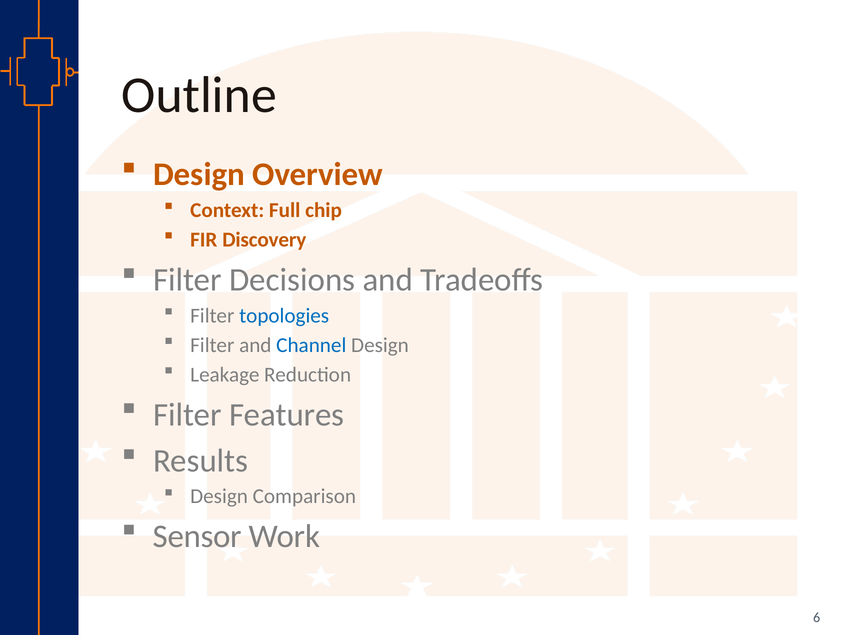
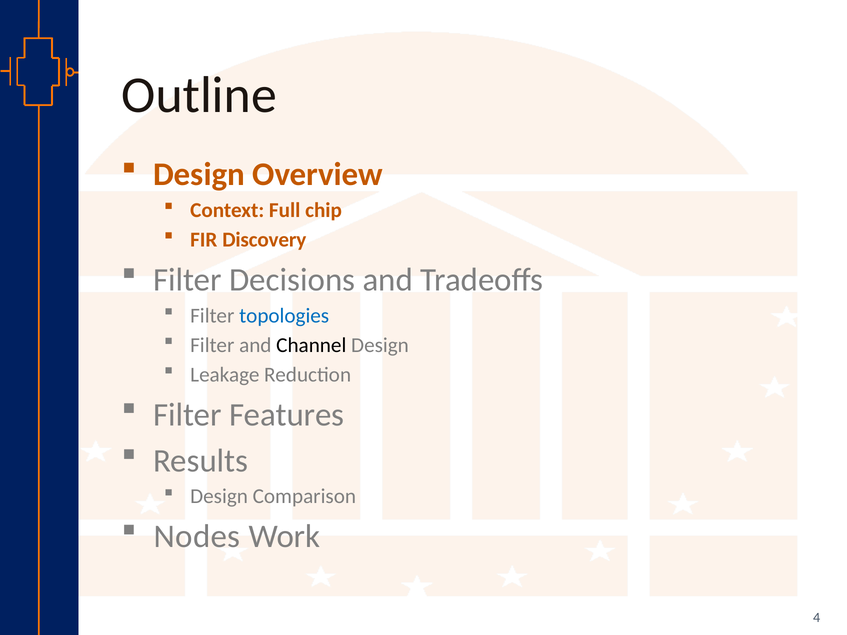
Channel colour: blue -> black
Sensor: Sensor -> Nodes
6: 6 -> 4
